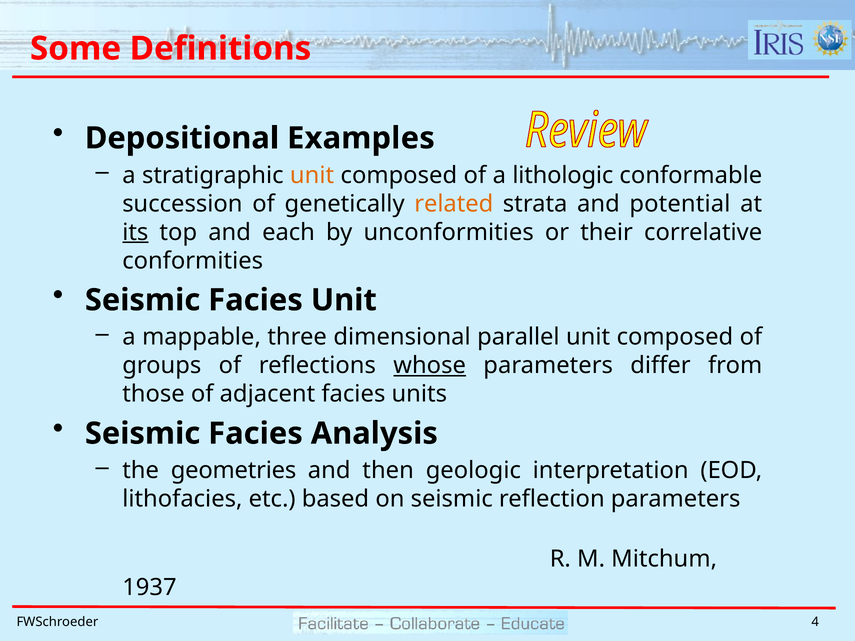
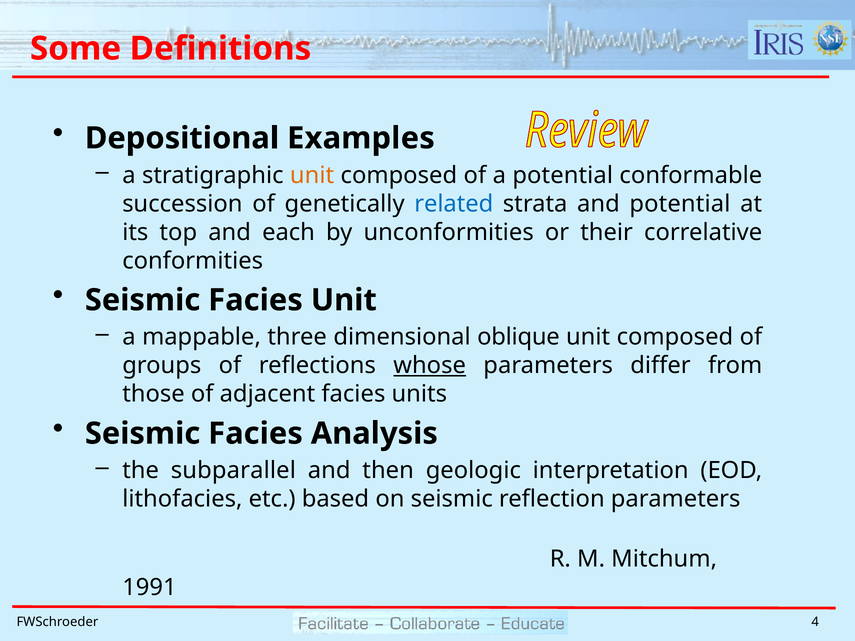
a lithologic: lithologic -> potential
related colour: orange -> blue
its underline: present -> none
parallel: parallel -> oblique
geometries: geometries -> subparallel
1937: 1937 -> 1991
